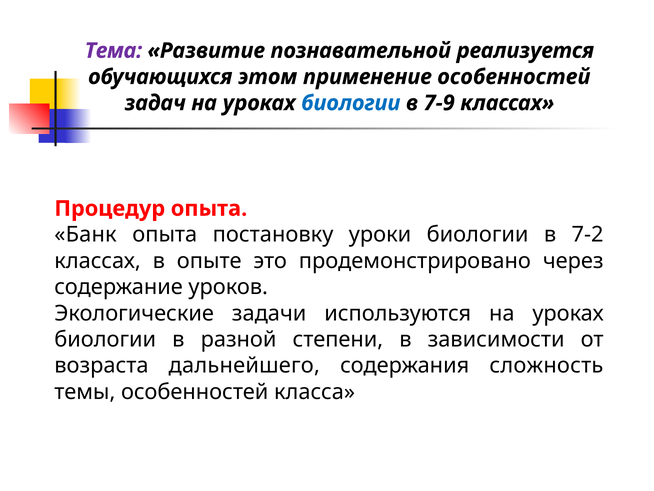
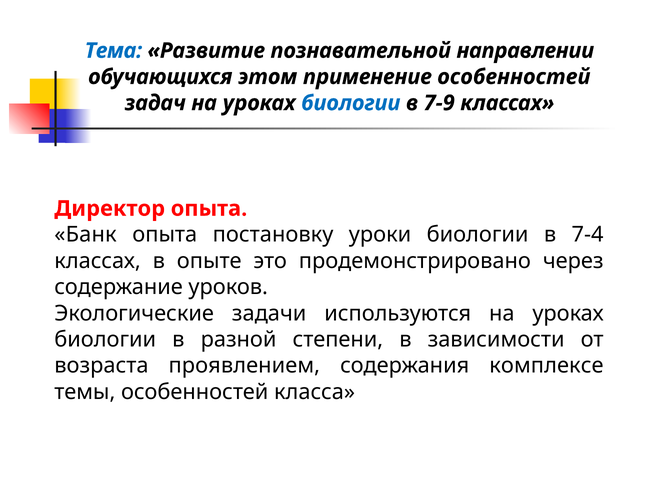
Тема colour: purple -> blue
реализуется: реализуется -> направлении
Процедур: Процедур -> Директор
7-2: 7-2 -> 7-4
дальнейшего: дальнейшего -> проявлением
сложность: сложность -> комплексе
